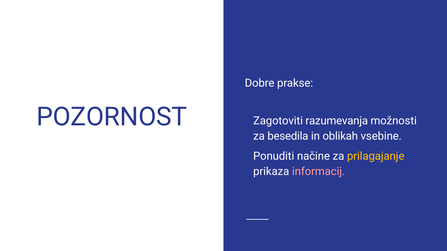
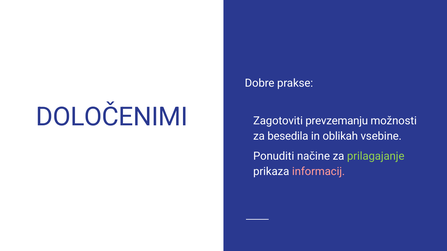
POZORNOST: POZORNOST -> DOLOČENIMI
razumevanja: razumevanja -> prevzemanju
prilagajanje colour: yellow -> light green
